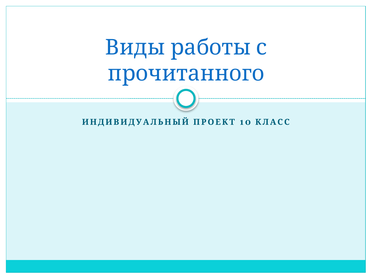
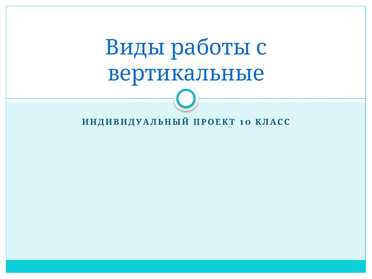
прочитанного: прочитанного -> вертикальные
